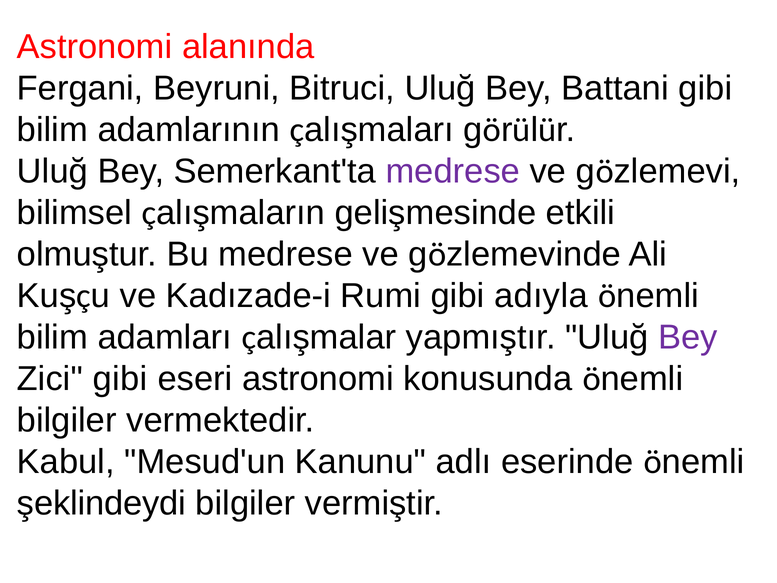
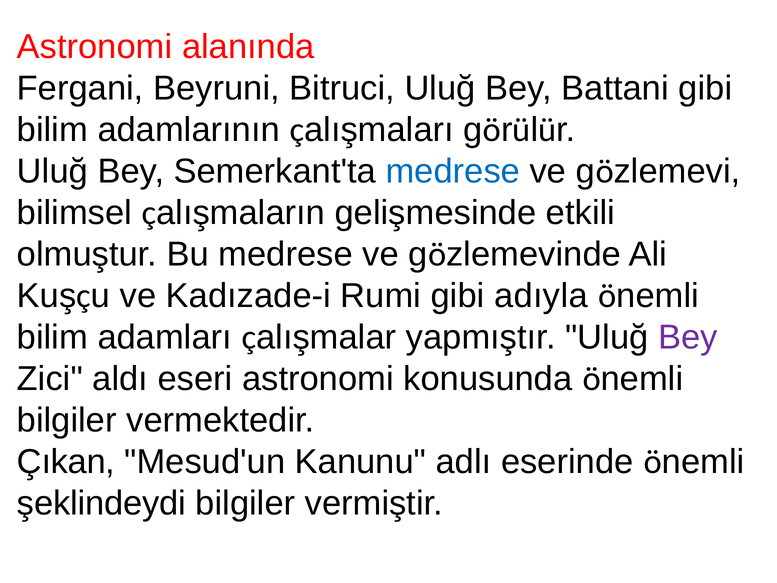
medrese at (453, 171) colour: purple -> blue
Zici gibi: gibi -> aldı
Kabul: Kabul -> Çıkan
